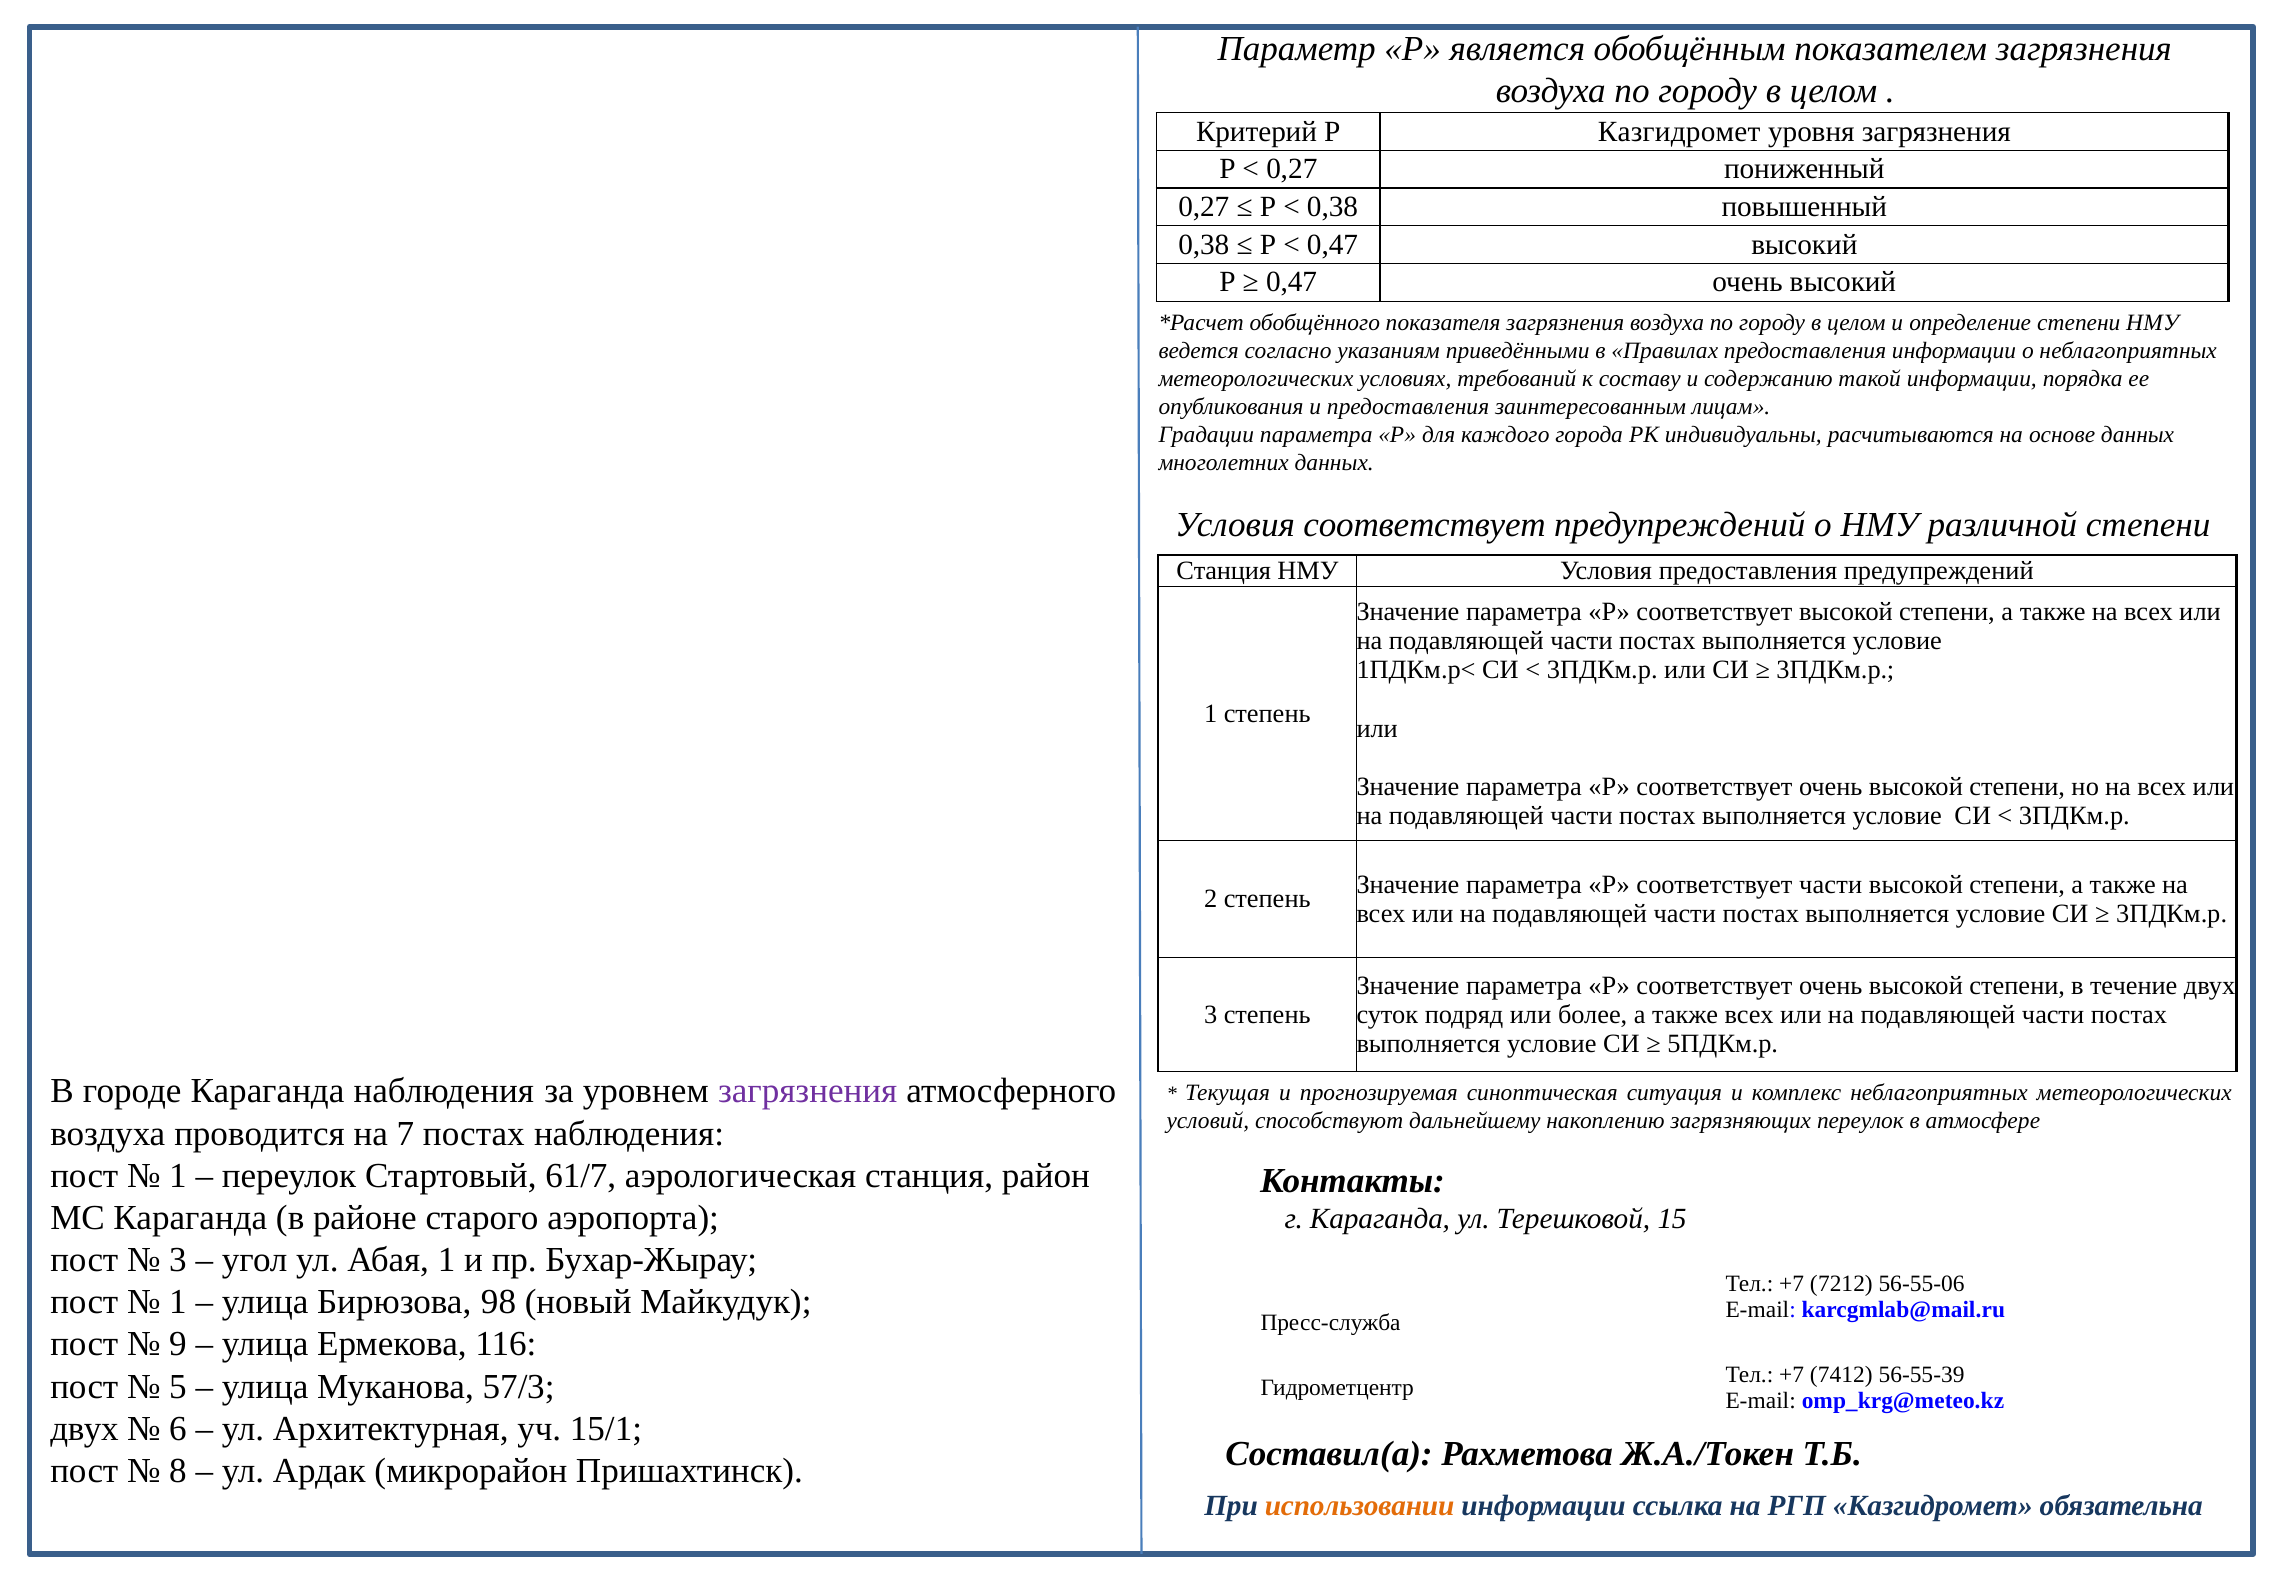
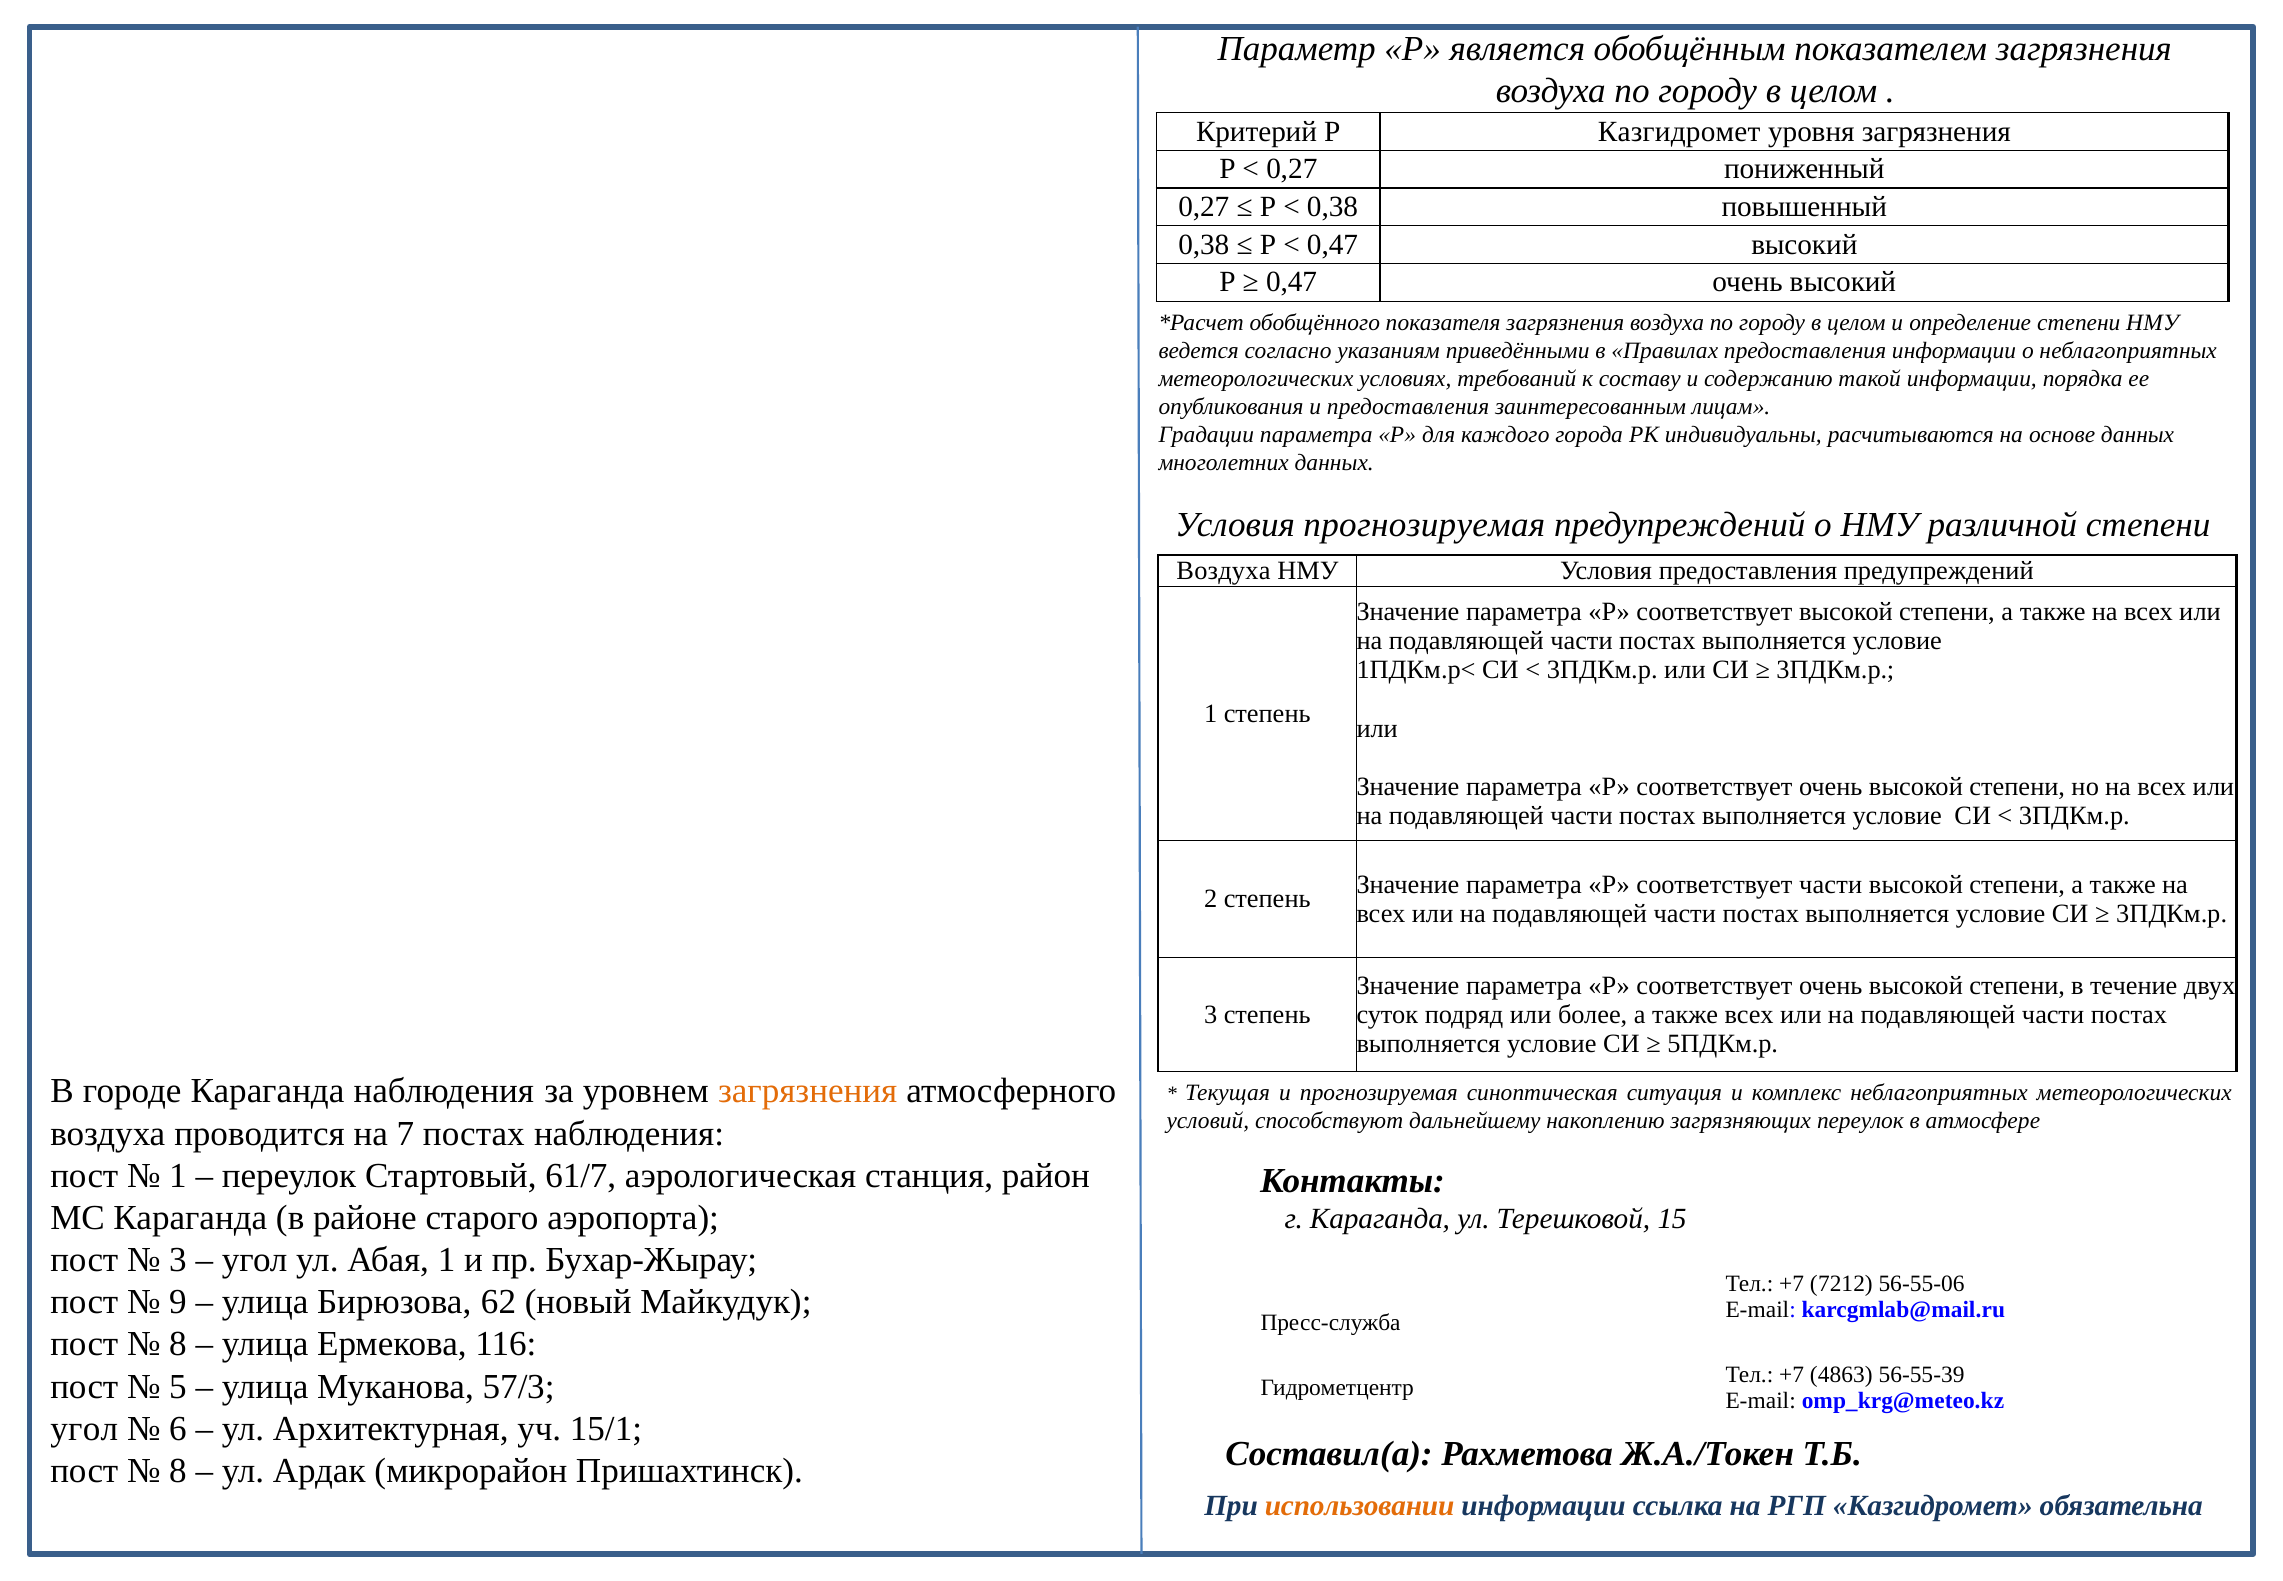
Условия соответствует: соответствует -> прогнозируемая
Станция at (1224, 571): Станция -> Воздуха
загрязнения at (808, 1091) colour: purple -> orange
1 at (178, 1302): 1 -> 9
98: 98 -> 62
9 at (178, 1344): 9 -> 8
7412: 7412 -> 4863
двух at (84, 1428): двух -> угол
